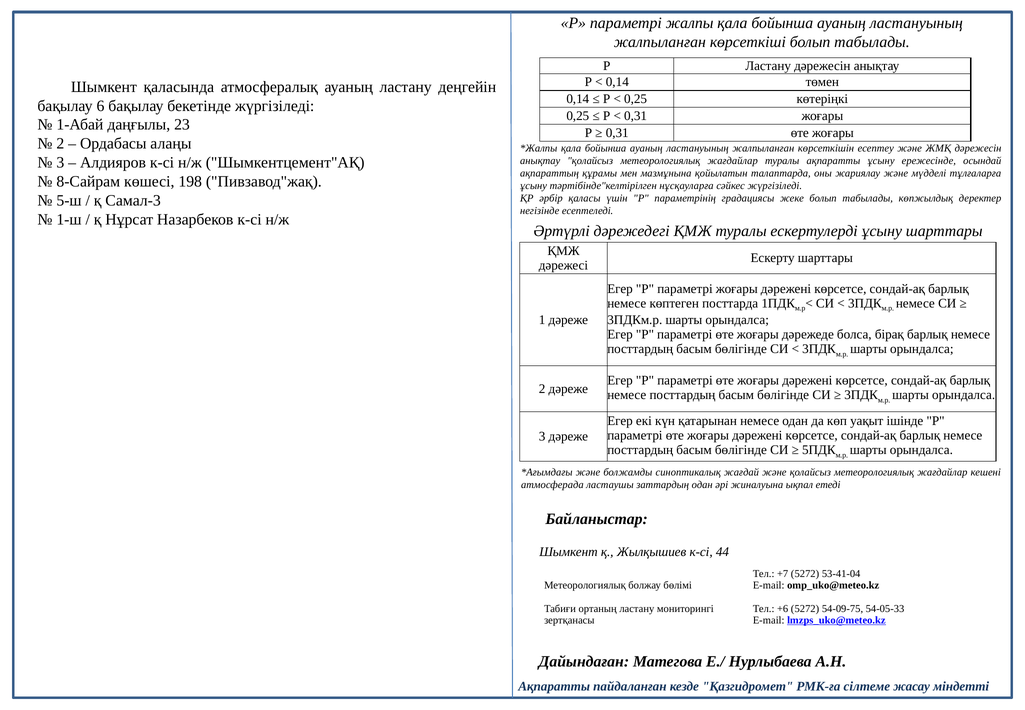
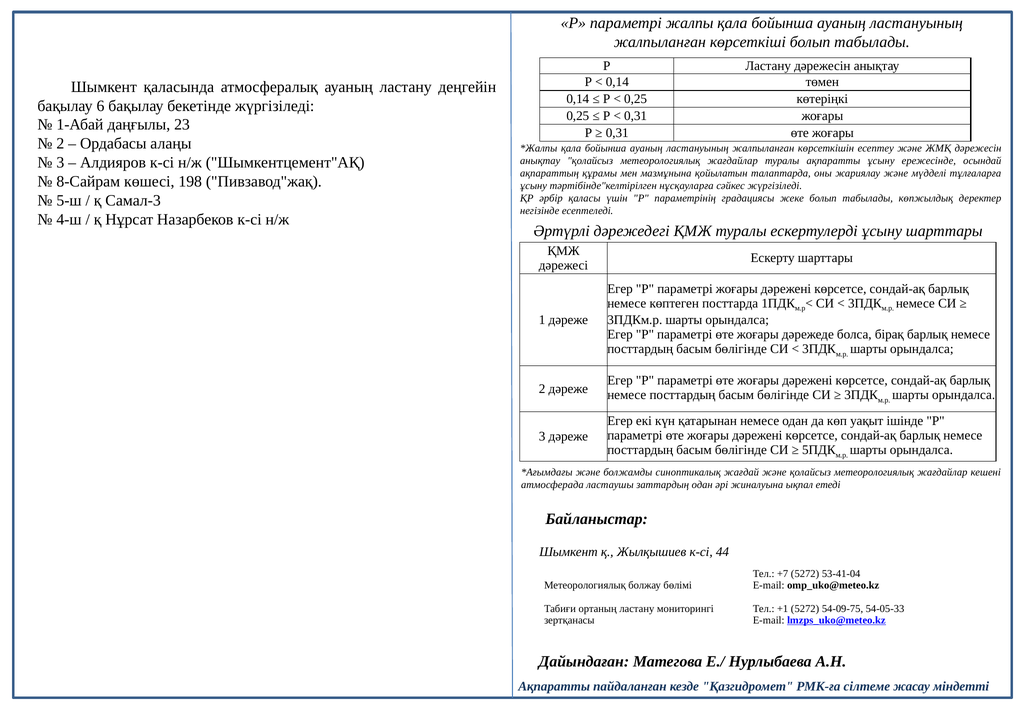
1-ш: 1-ш -> 4-ш
+6: +6 -> +1
